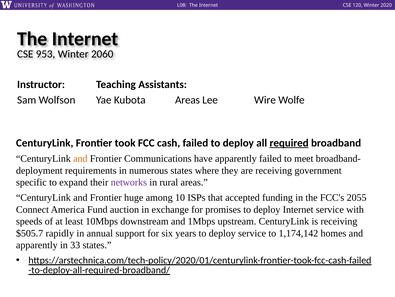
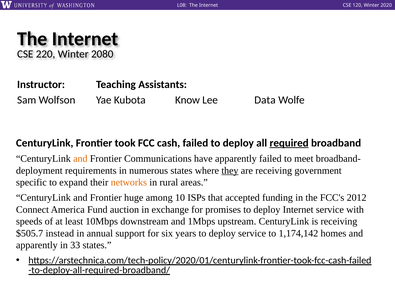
953: 953 -> 220
2060: 2060 -> 2080
Kubota Areas: Areas -> Know
Wire: Wire -> Data
they underline: none -> present
networks colour: purple -> orange
2055: 2055 -> 2012
rapidly: rapidly -> instead
